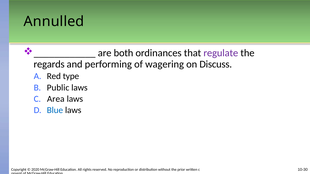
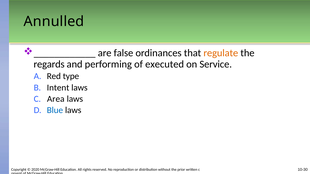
both: both -> false
regulate colour: purple -> orange
wagering: wagering -> executed
Discuss: Discuss -> Service
Public: Public -> Intent
